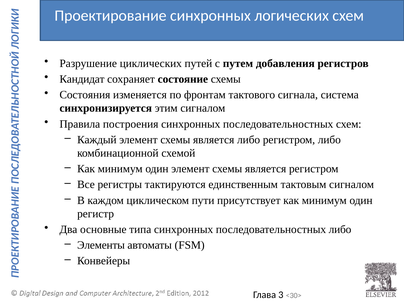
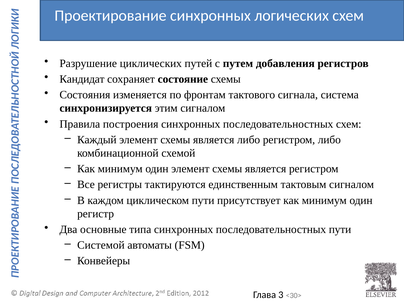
последовательностных либо: либо -> пути
Элементы: Элементы -> Системой
